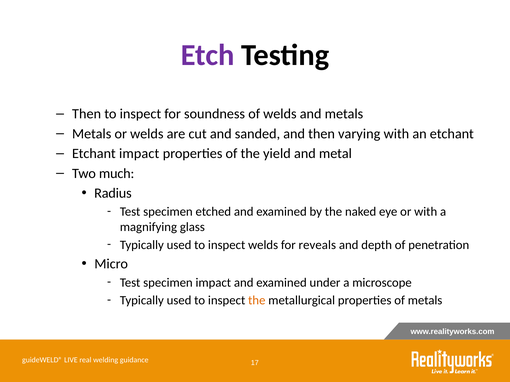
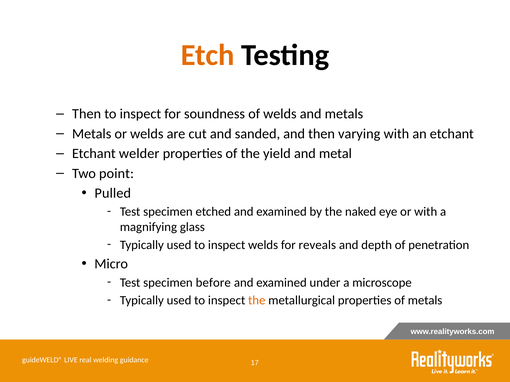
Etch colour: purple -> orange
Etchant impact: impact -> welder
much: much -> point
Radius: Radius -> Pulled
specimen impact: impact -> before
